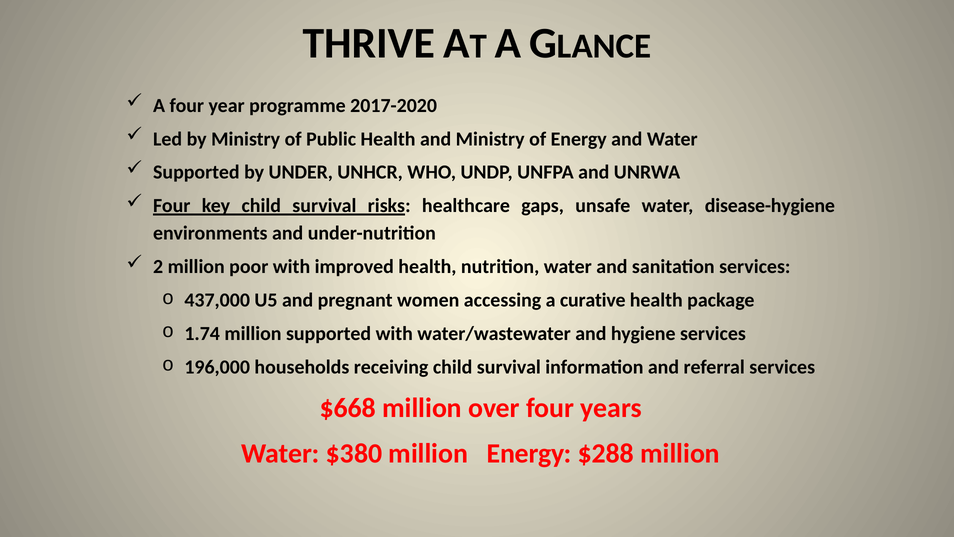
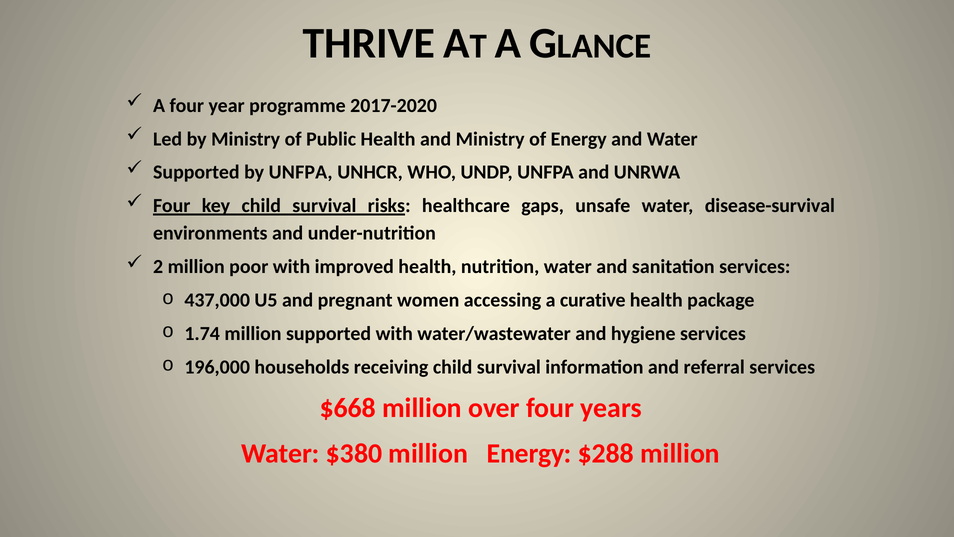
by UNDER: UNDER -> UNFPA
disease-hygiene: disease-hygiene -> disease-survival
